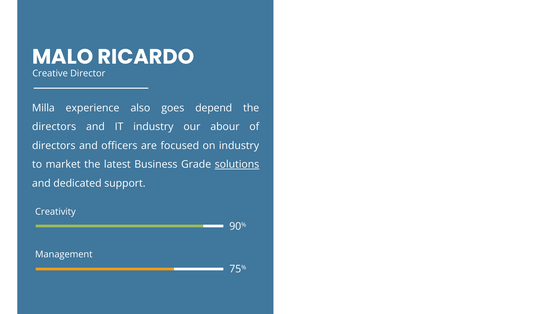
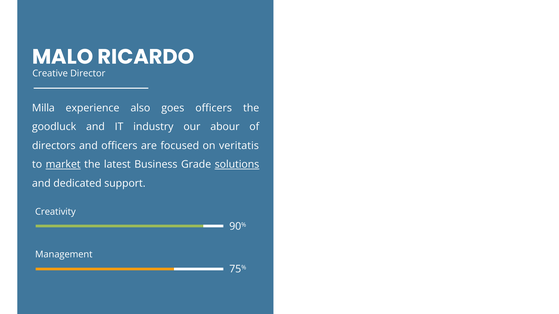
goes depend: depend -> officers
directors at (54, 127): directors -> goodluck
on industry: industry -> veritatis
market underline: none -> present
